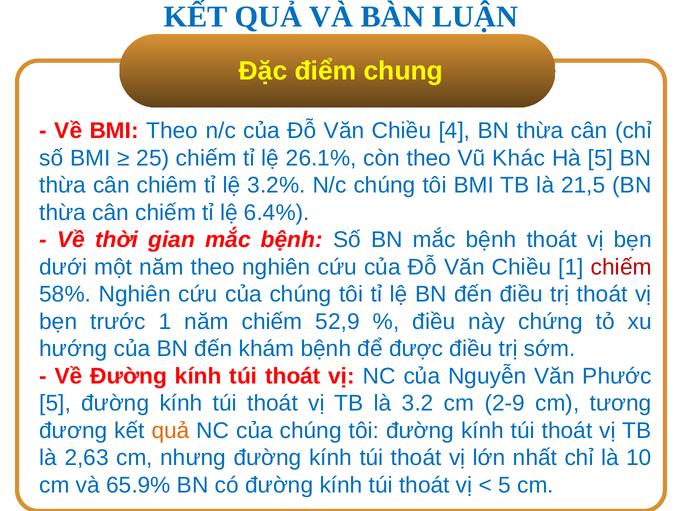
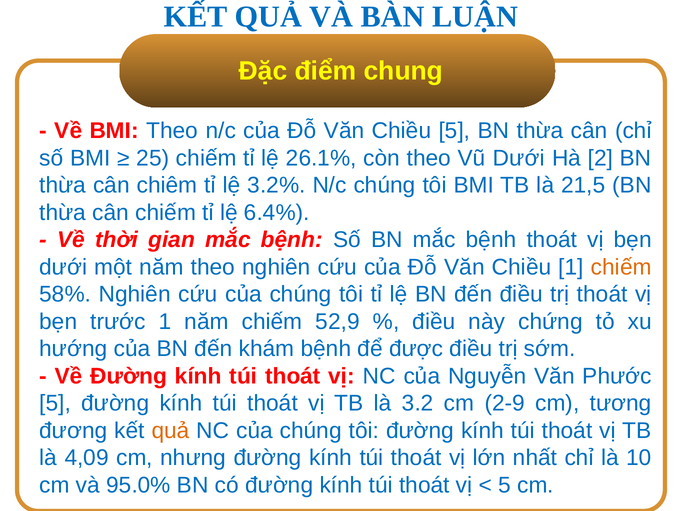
Chiều 4: 4 -> 5
Vũ Khác: Khác -> Dưới
Hà 5: 5 -> 2
chiếm at (621, 267) colour: red -> orange
2,63: 2,63 -> 4,09
65.9%: 65.9% -> 95.0%
